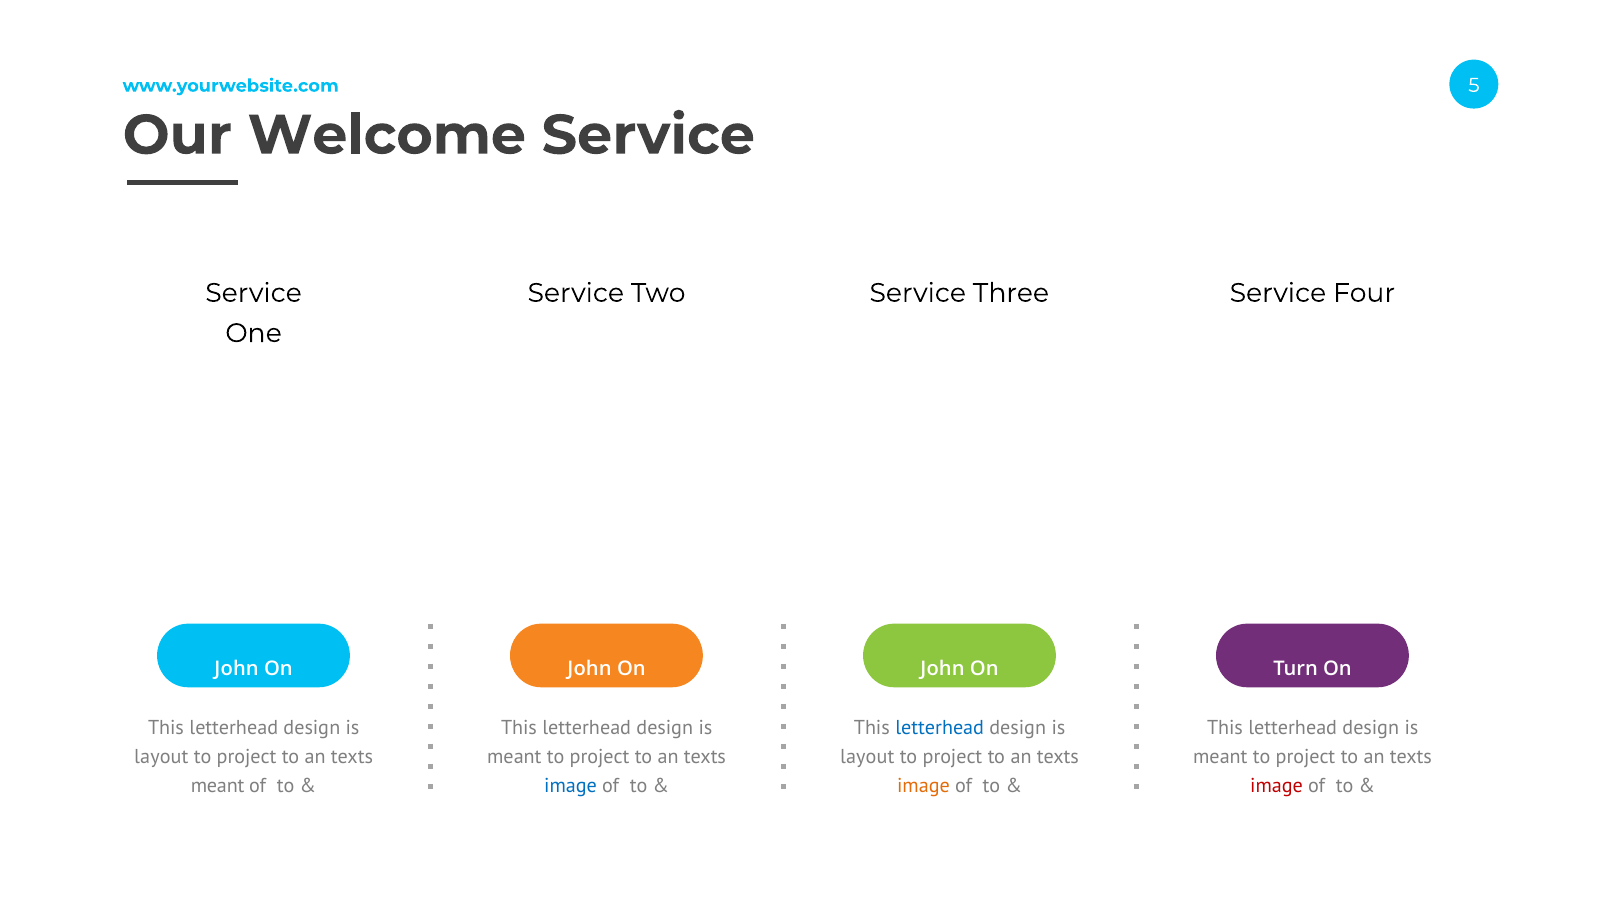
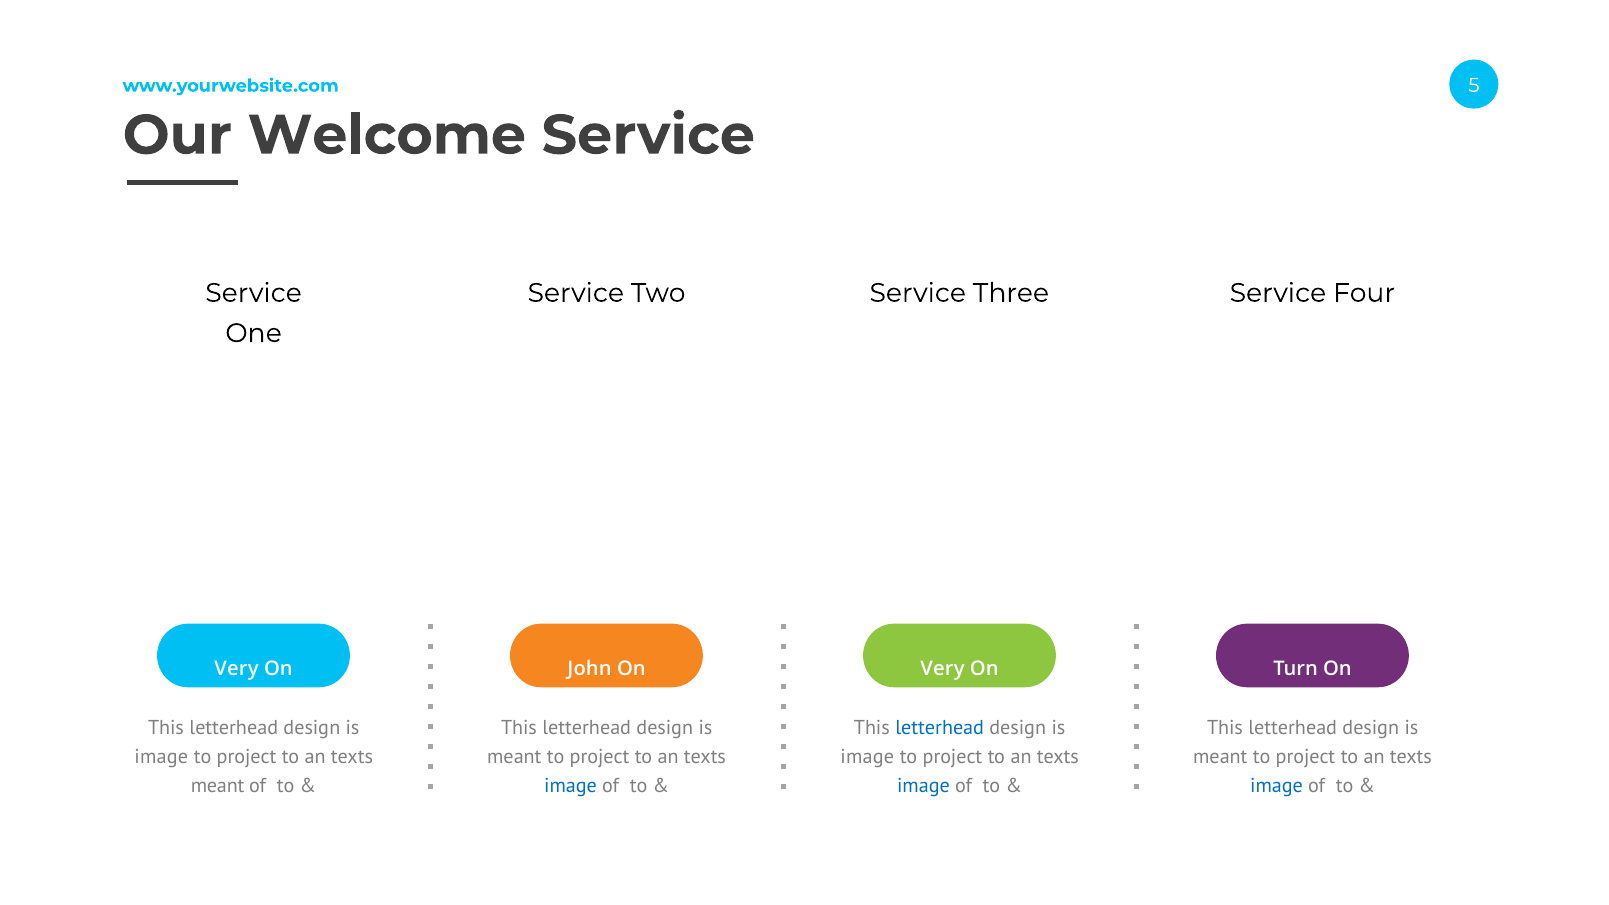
John at (237, 669): John -> Very
John at (943, 669): John -> Very
layout at (161, 757): layout -> image
layout at (867, 757): layout -> image
image at (923, 786) colour: orange -> blue
image at (1276, 786) colour: red -> blue
